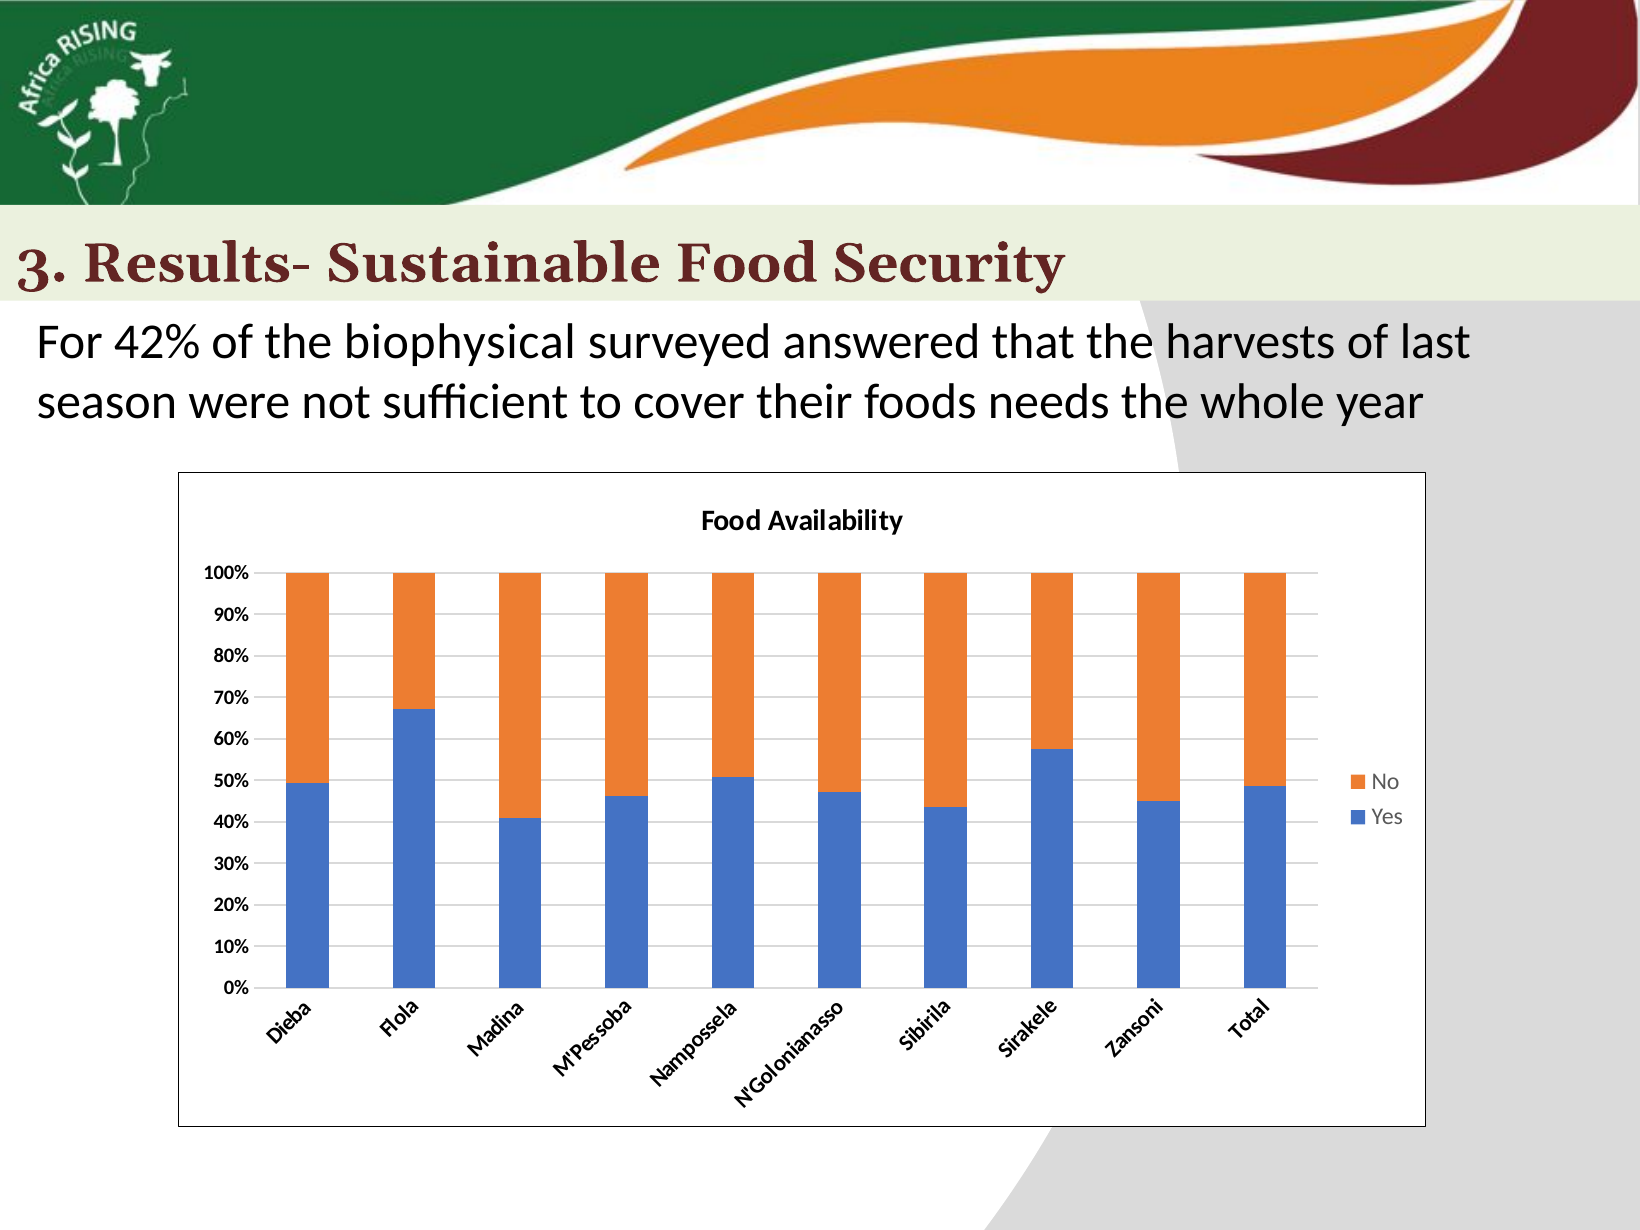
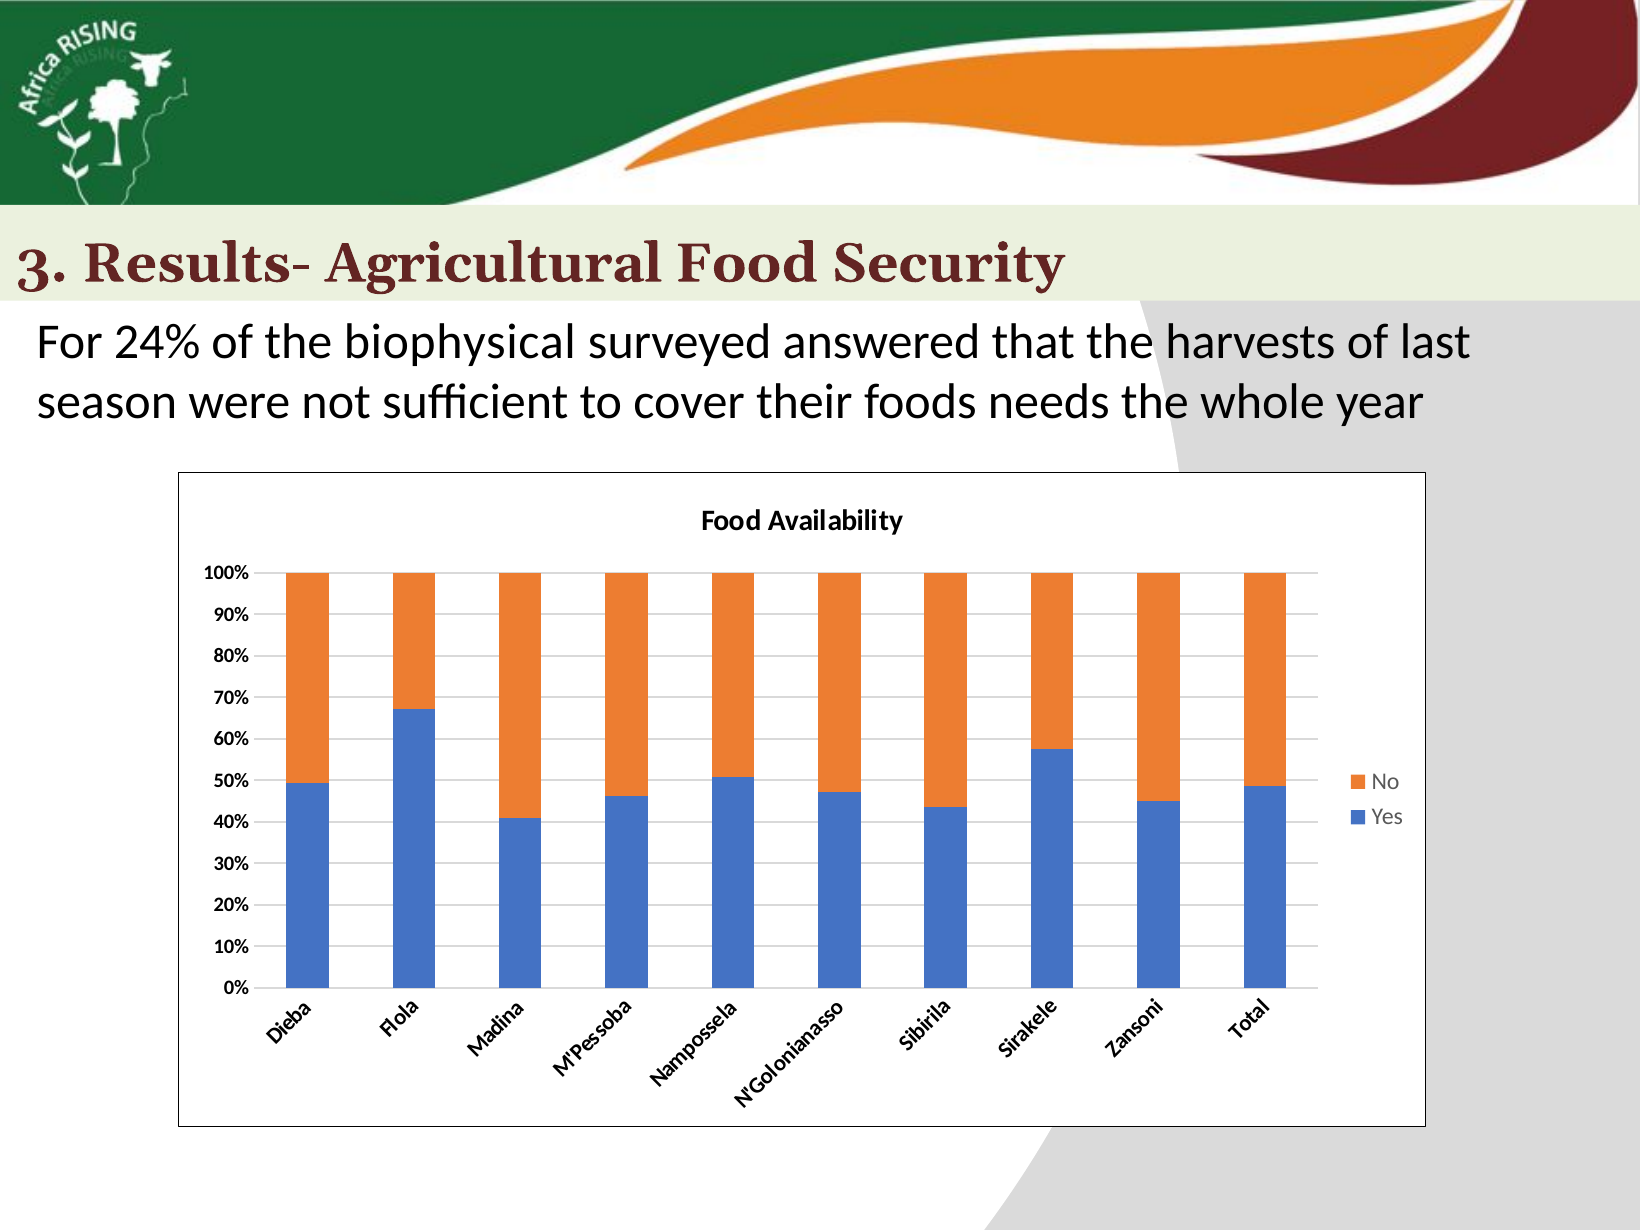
Sustainable: Sustainable -> Agricultural
42%: 42% -> 24%
